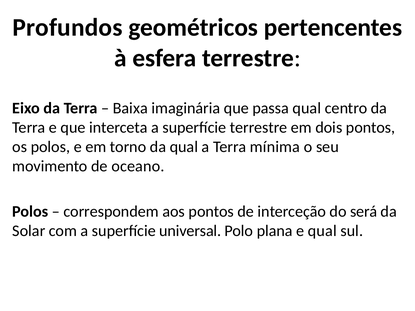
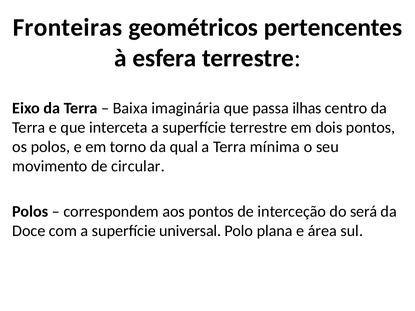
Profundos: Profundos -> Fronteiras
passa qual: qual -> ilhas
oceano: oceano -> circular
Solar: Solar -> Doce
e qual: qual -> área
